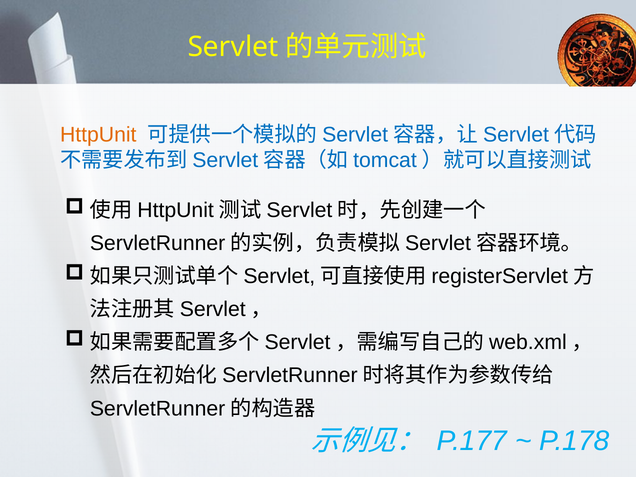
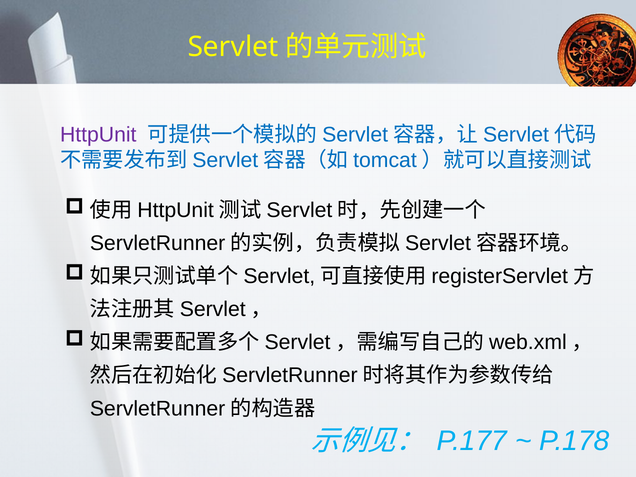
HttpUnit colour: orange -> purple
